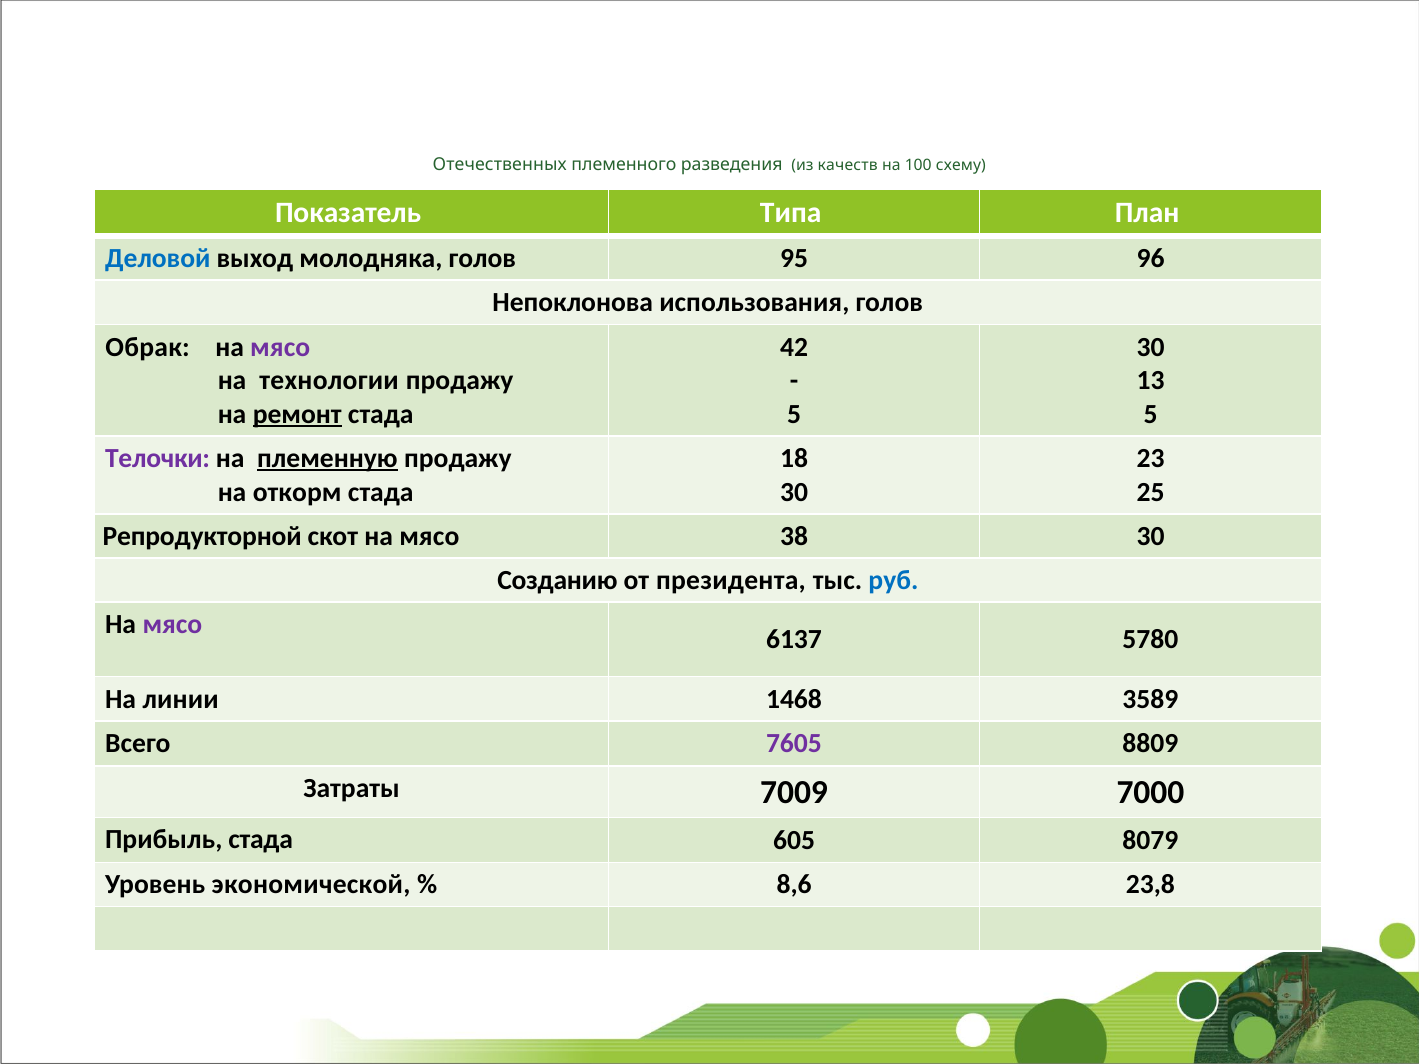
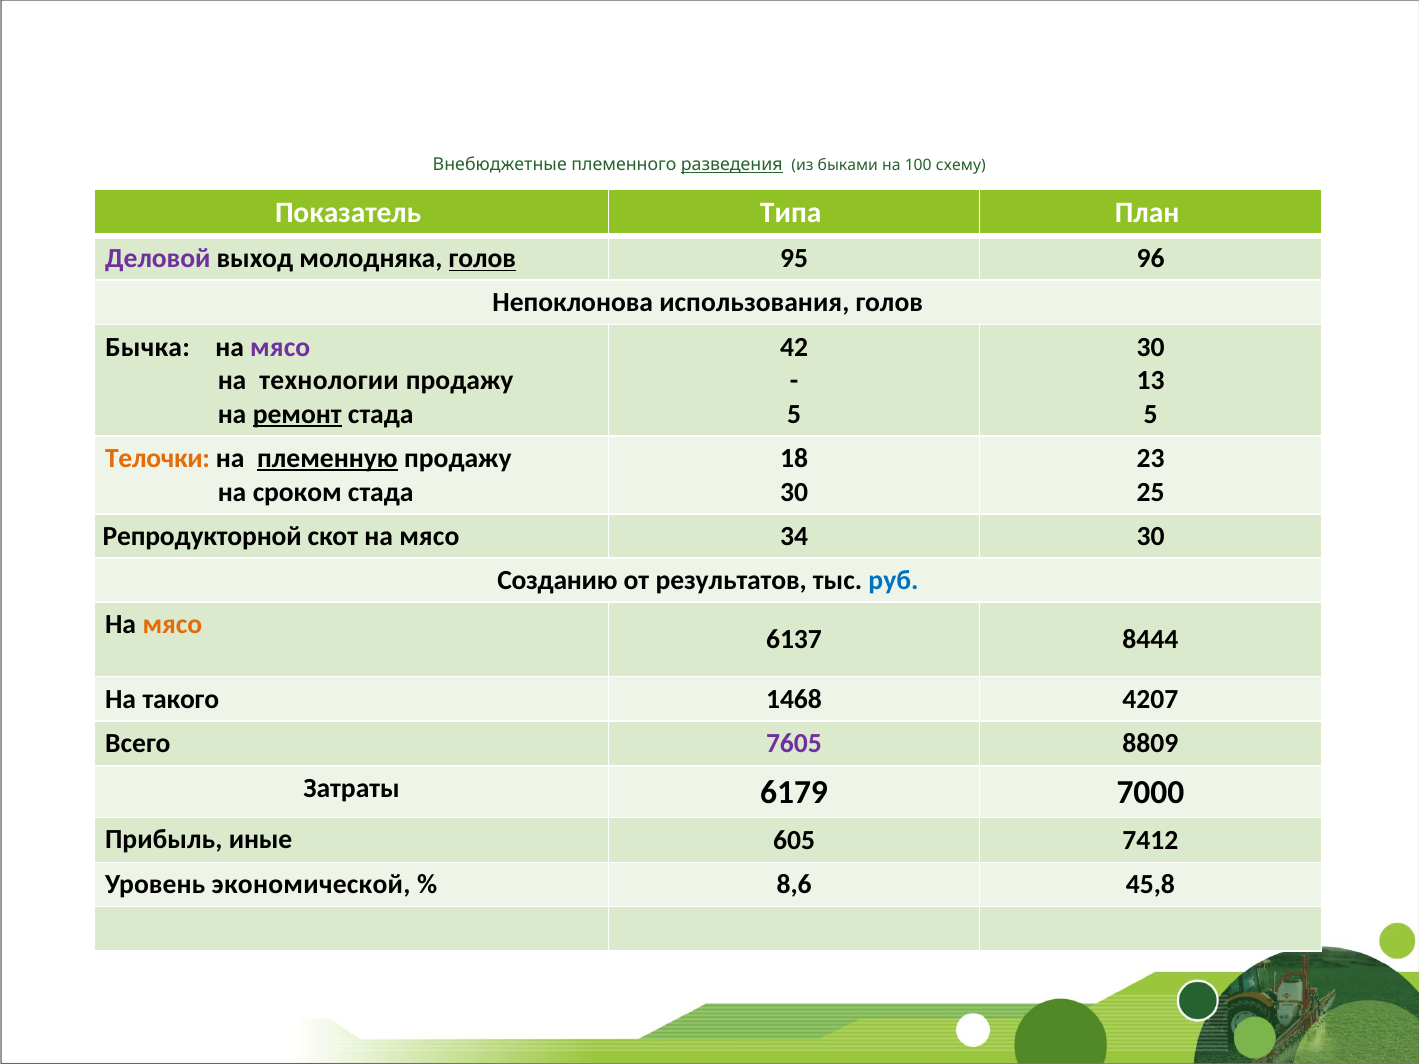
Отечественных: Отечественных -> Внебюджетные
разведения underline: none -> present
качеств: качеств -> быками
Деловой colour: blue -> purple
голов at (482, 259) underline: none -> present
Обрак: Обрак -> Бычка
Телочки colour: purple -> orange
откорм: откорм -> сроком
38: 38 -> 34
президента: президента -> результатов
мясо at (172, 625) colour: purple -> orange
5780: 5780 -> 8444
линии: линии -> такого
3589: 3589 -> 4207
7009: 7009 -> 6179
Прибыль стада: стада -> иные
8079: 8079 -> 7412
23,8: 23,8 -> 45,8
